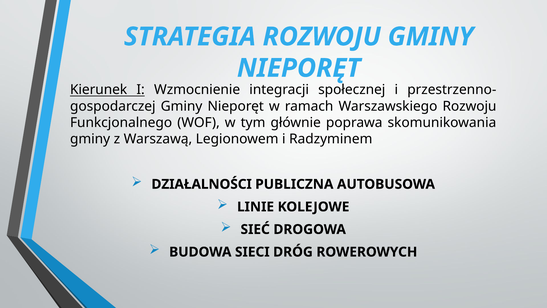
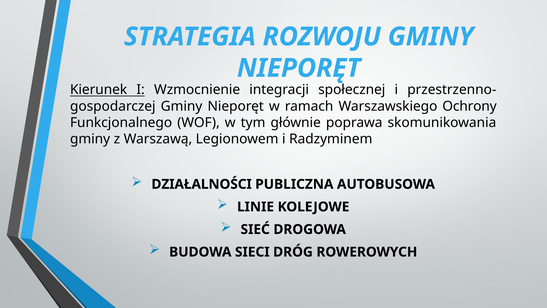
Warszawskiego Rozwoju: Rozwoju -> Ochrony
